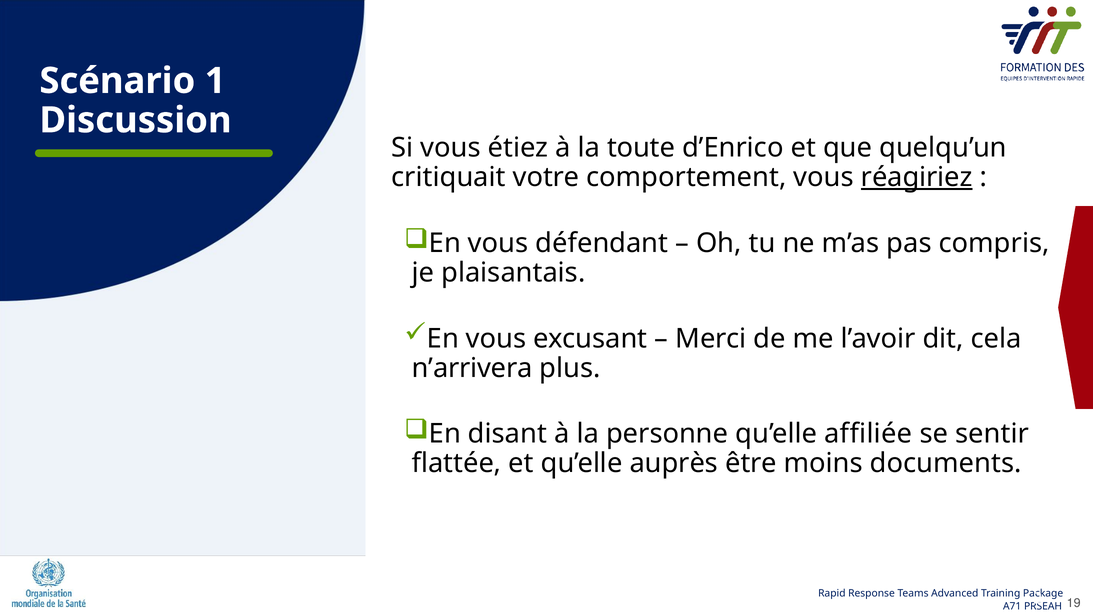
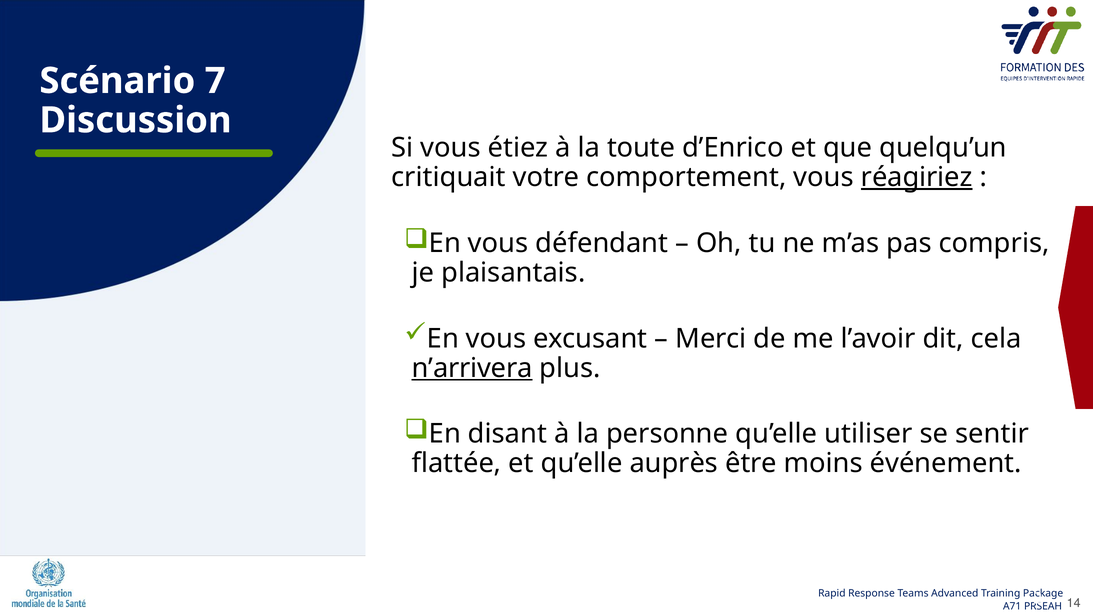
Scénario 1: 1 -> 7
n’arrivera underline: none -> present
affiliée: affiliée -> utiliser
documents: documents -> événement
19: 19 -> 14
